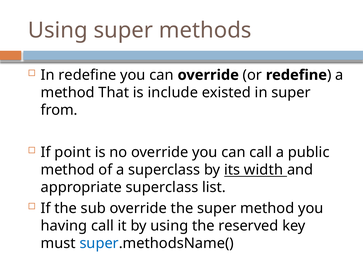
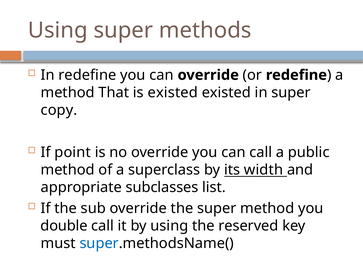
is include: include -> existed
from: from -> copy
appropriate superclass: superclass -> subclasses
having: having -> double
